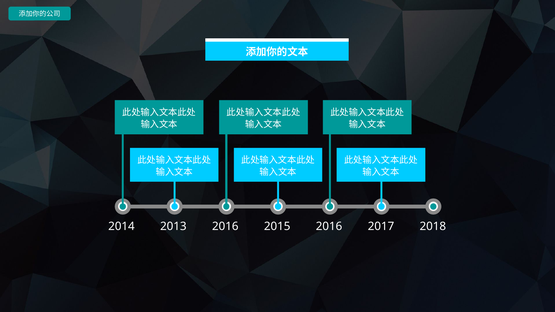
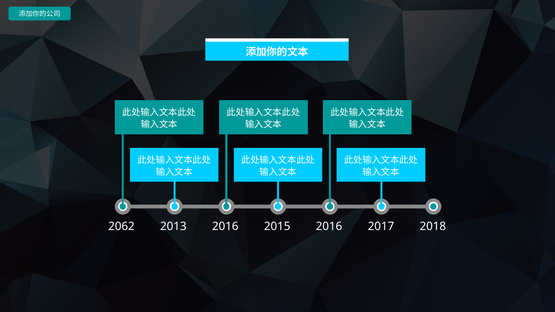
2014: 2014 -> 2062
